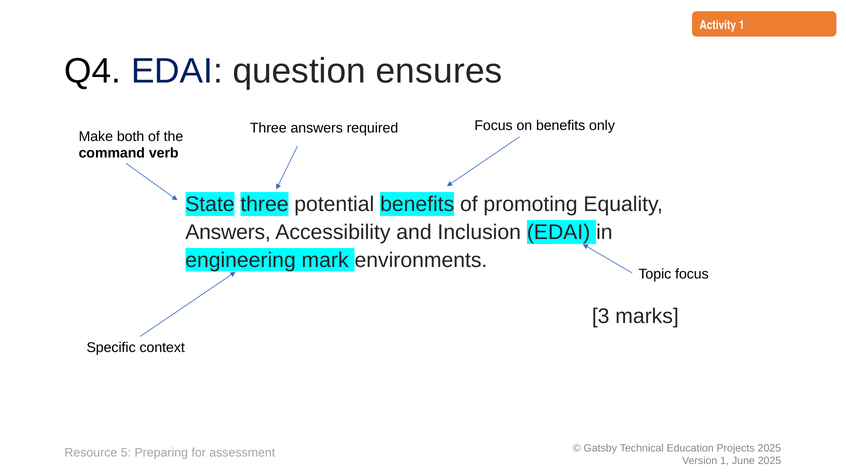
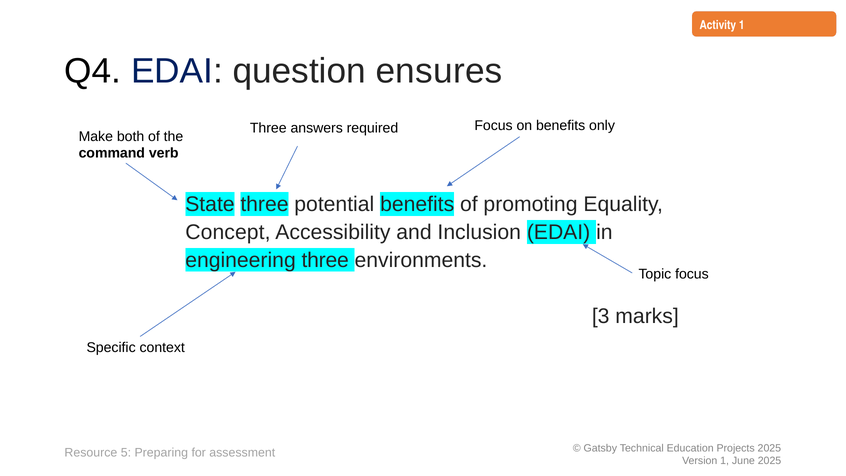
Answers at (228, 232): Answers -> Concept
engineering mark: mark -> three
